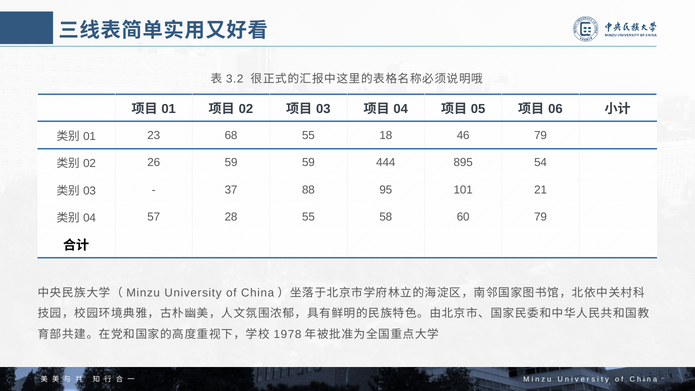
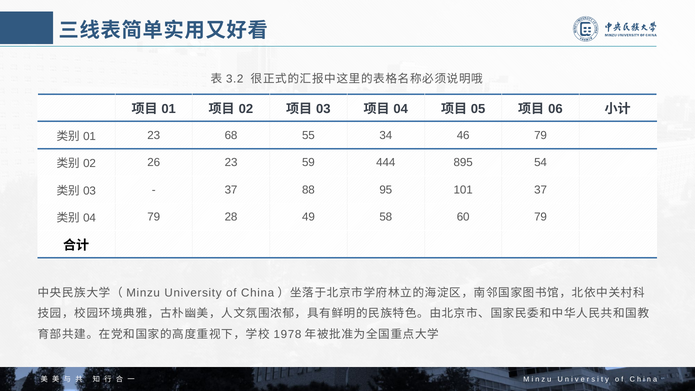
18: 18 -> 34
26 59: 59 -> 23
101 21: 21 -> 37
57 at (154, 217): 57 -> 79
28 55: 55 -> 49
